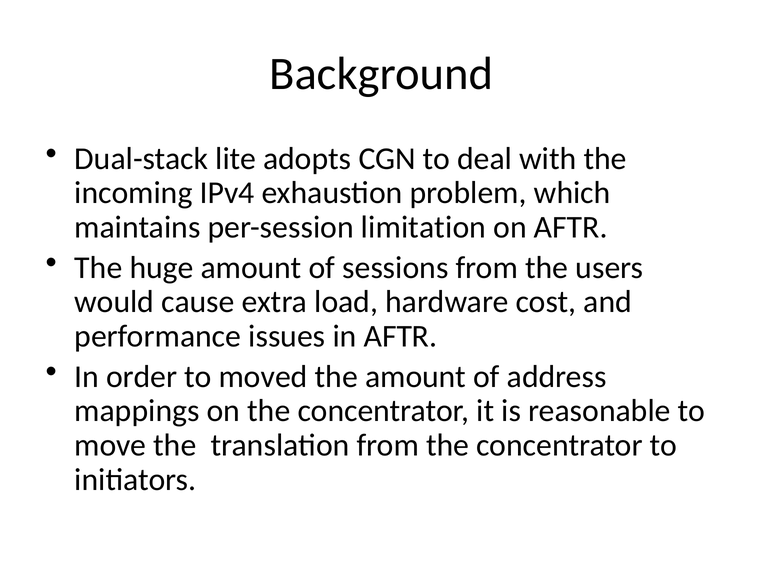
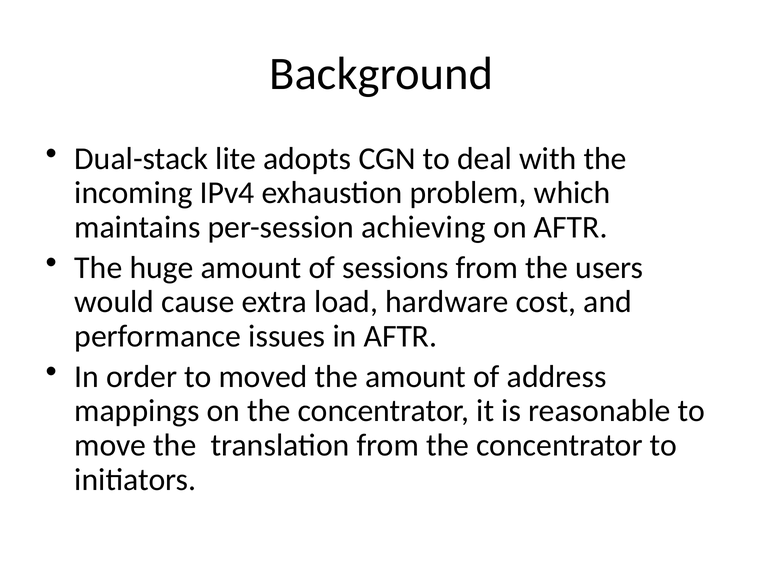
limitation: limitation -> achieving
